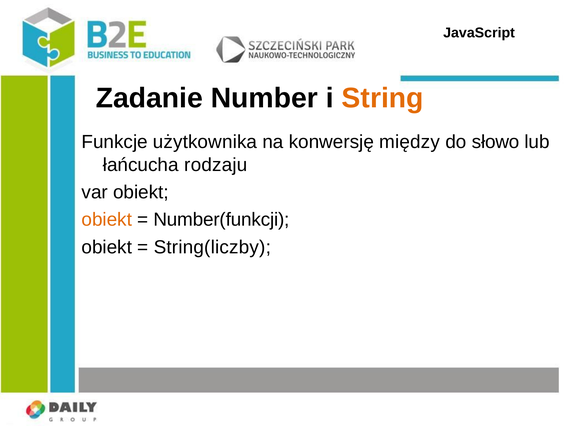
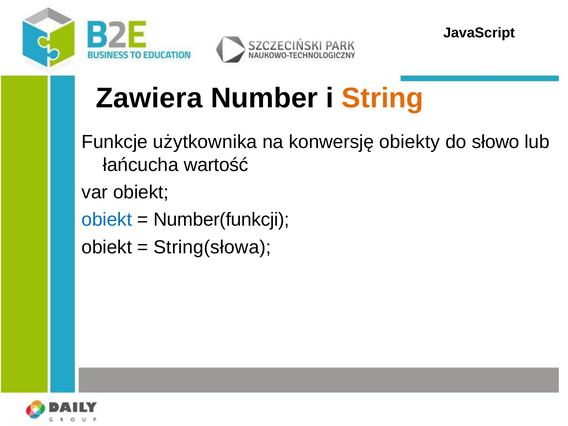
Zadanie: Zadanie -> Zawiera
między: między -> obiekty
rodzaju: rodzaju -> wartość
obiekt at (107, 220) colour: orange -> blue
String(liczby: String(liczby -> String(słowa
